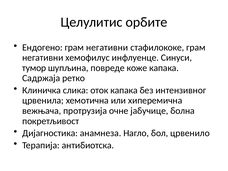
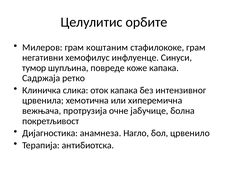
Ендогено: Ендогено -> Милеров
негативни at (107, 47): негативни -> коштаним
